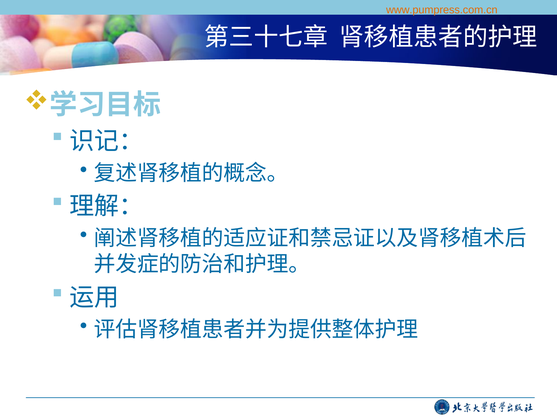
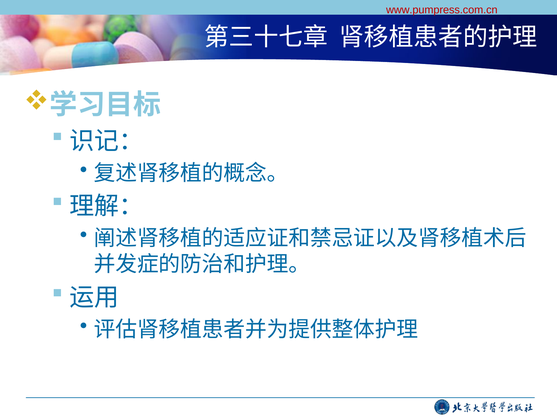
www.pumpress.com.cn colour: orange -> red
